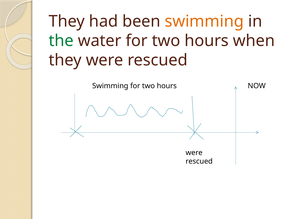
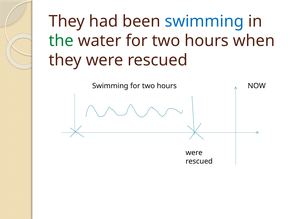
swimming at (204, 21) colour: orange -> blue
